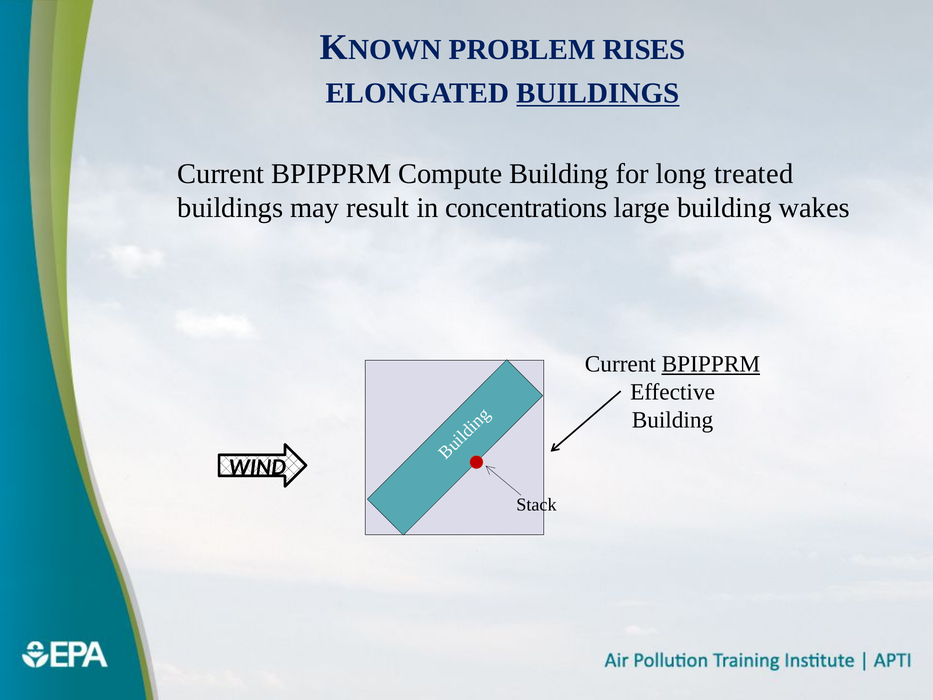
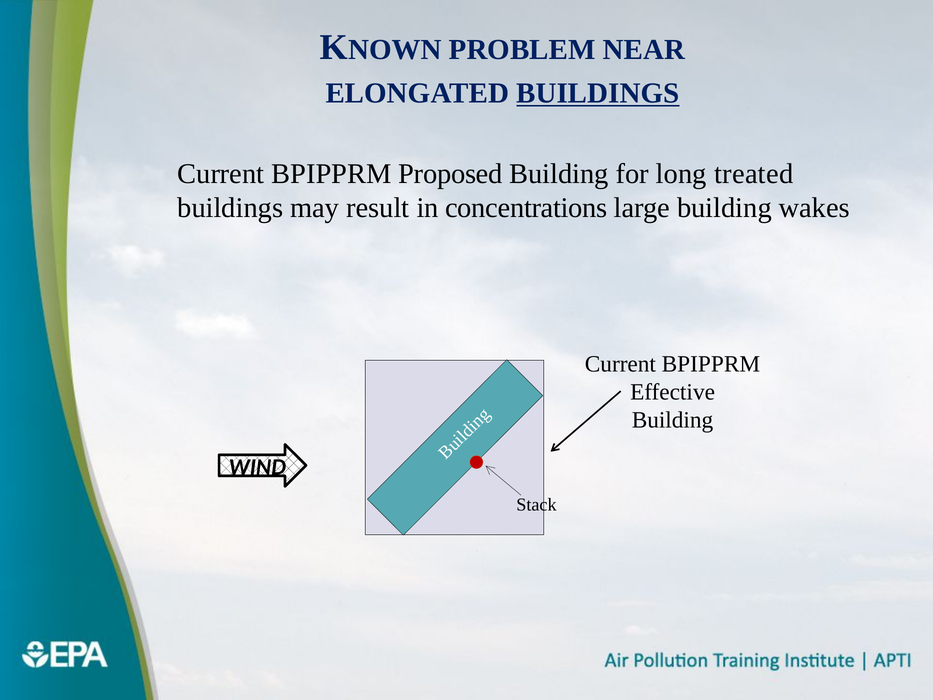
RISES: RISES -> NEAR
Compute: Compute -> Proposed
BPIPPRM at (711, 364) underline: present -> none
